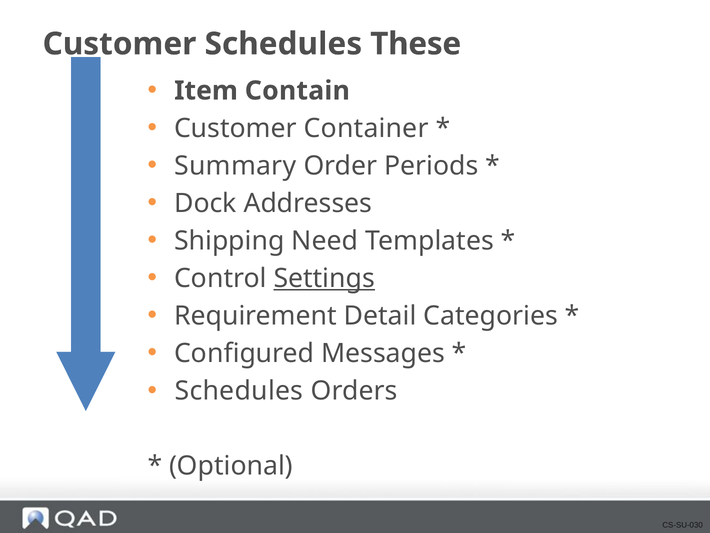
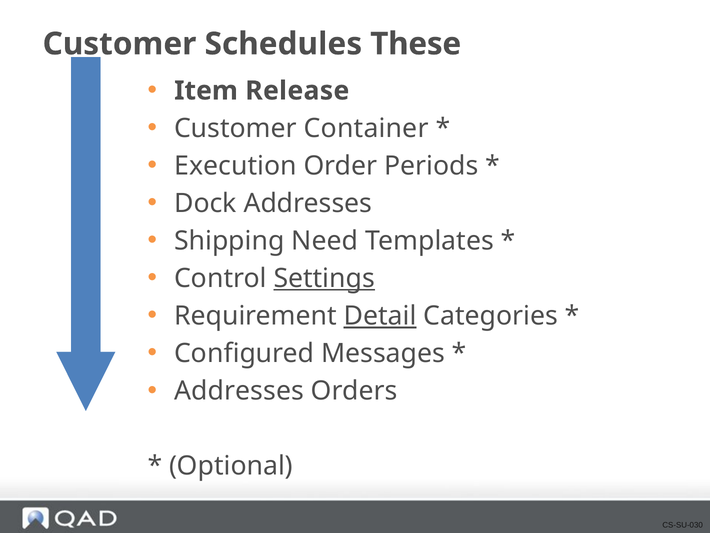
Contain: Contain -> Release
Summary: Summary -> Execution
Detail underline: none -> present
Schedules at (239, 391): Schedules -> Addresses
